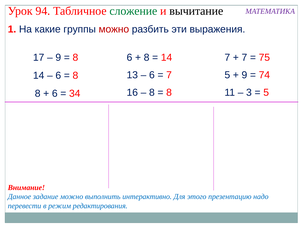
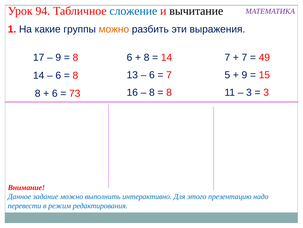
сложение colour: green -> blue
можно at (114, 29) colour: red -> orange
75: 75 -> 49
74: 74 -> 15
5 at (266, 92): 5 -> 3
34: 34 -> 73
